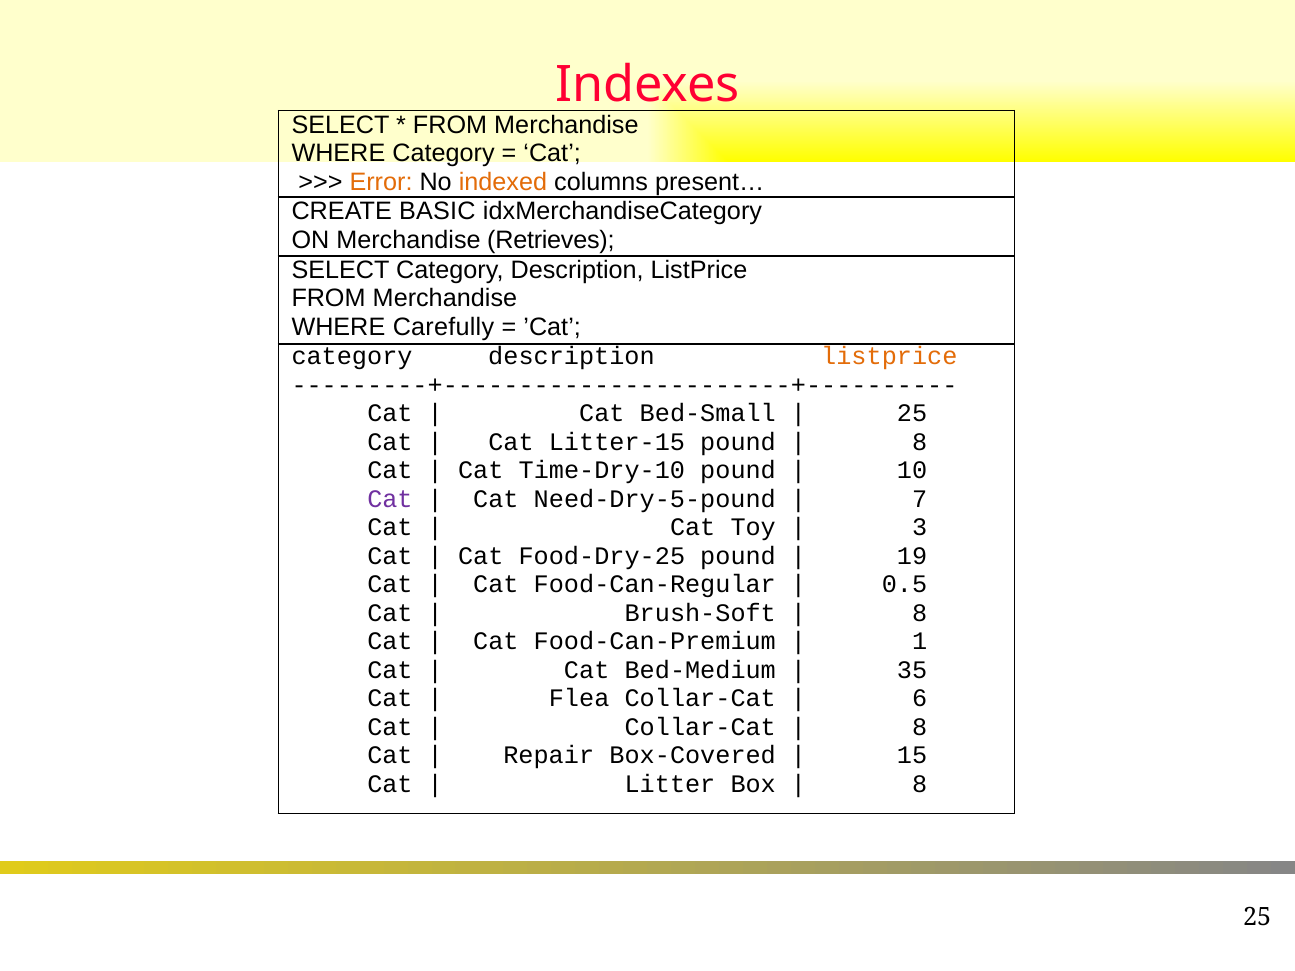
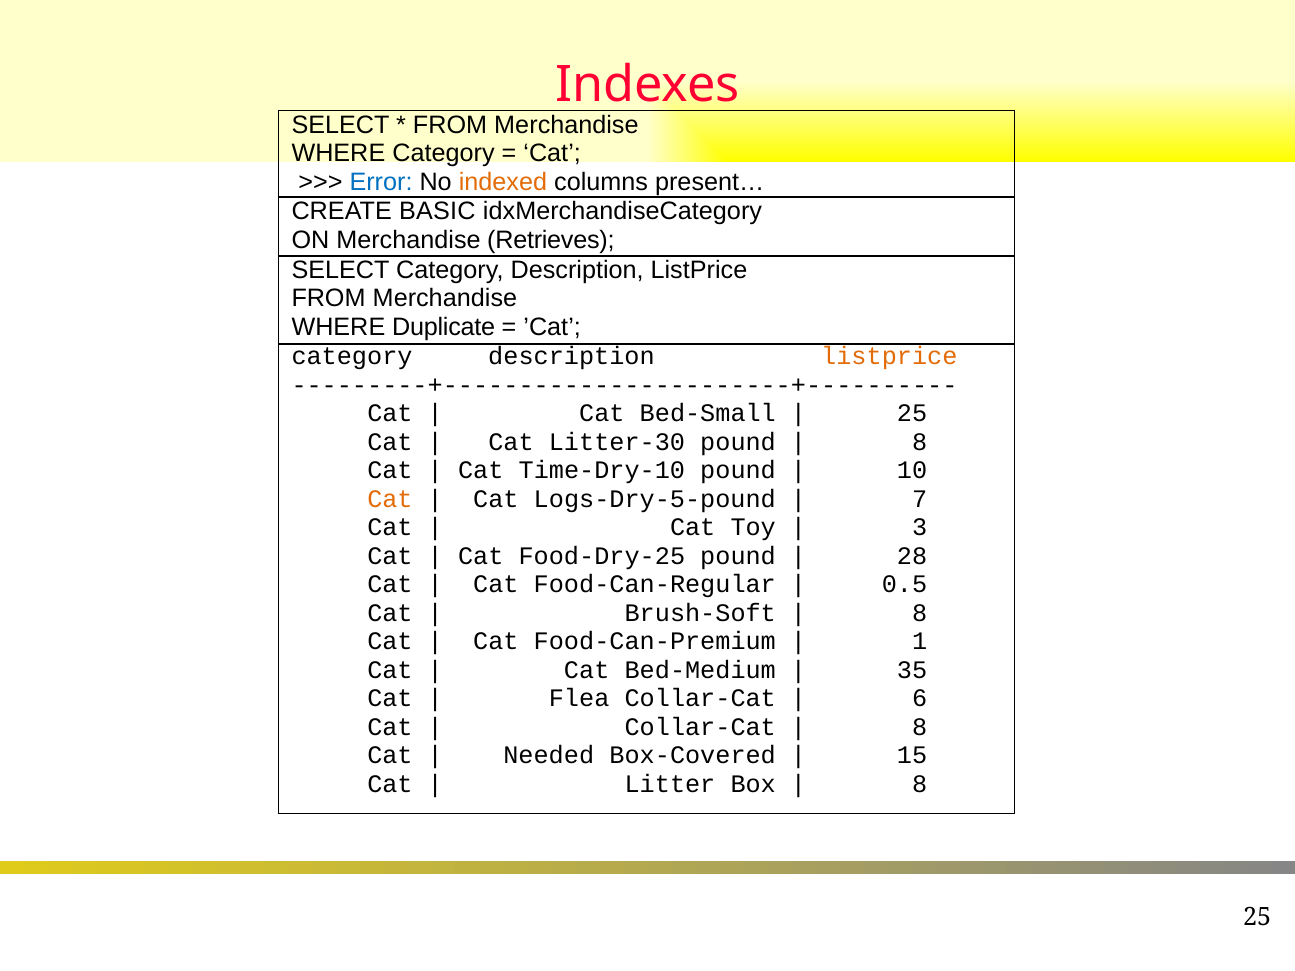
Error colour: orange -> blue
Carefully: Carefully -> Duplicate
Litter-15: Litter-15 -> Litter-30
Cat at (390, 499) colour: purple -> orange
Need-Dry-5-pound: Need-Dry-5-pound -> Logs-Dry-5-pound
19: 19 -> 28
Repair: Repair -> Needed
